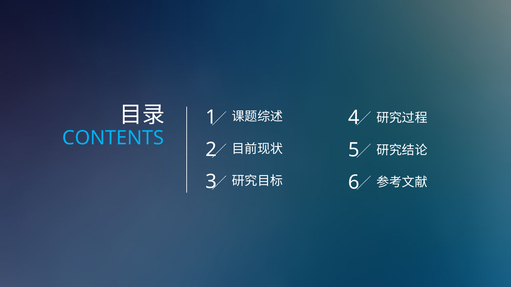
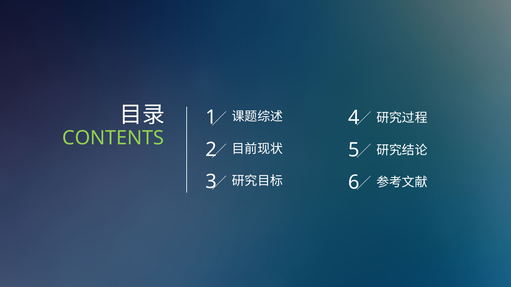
CONTENTS colour: light blue -> light green
